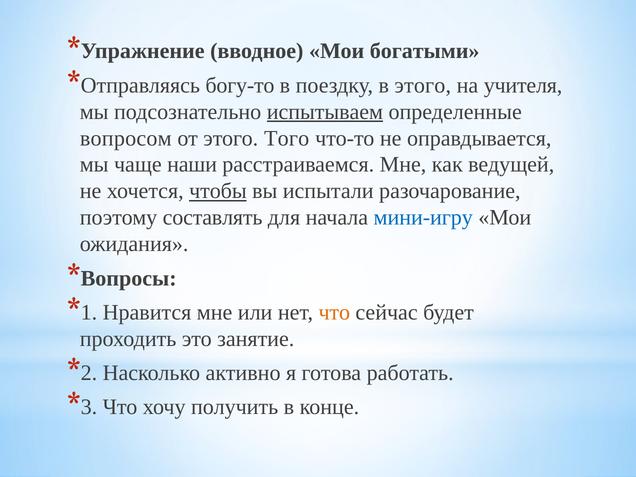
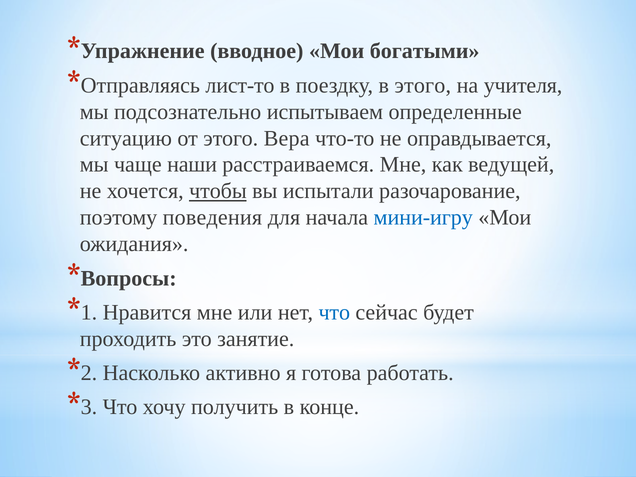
богу-то: богу-то -> лист-то
испытываем underline: present -> none
вопросом: вопросом -> ситуацию
Того: Того -> Вера
составлять: составлять -> поведения
что at (334, 312) colour: orange -> blue
